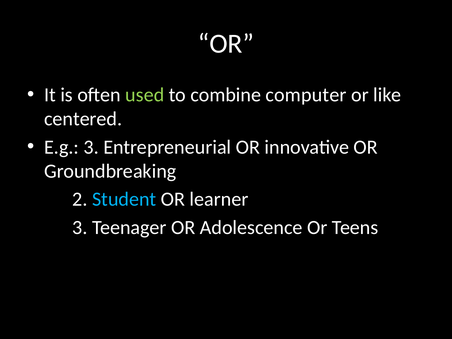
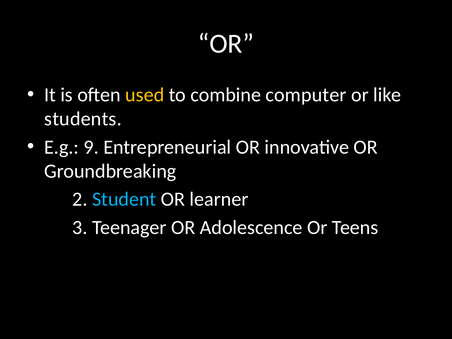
used colour: light green -> yellow
centered: centered -> students
E.g 3: 3 -> 9
